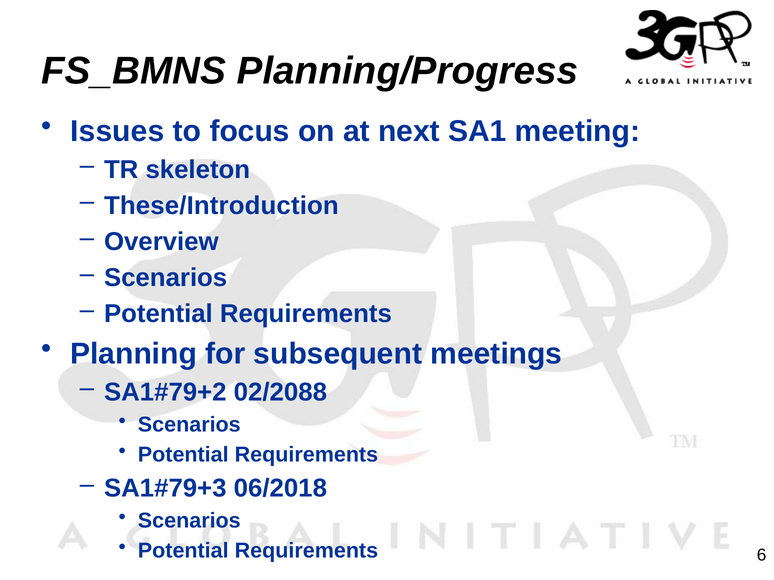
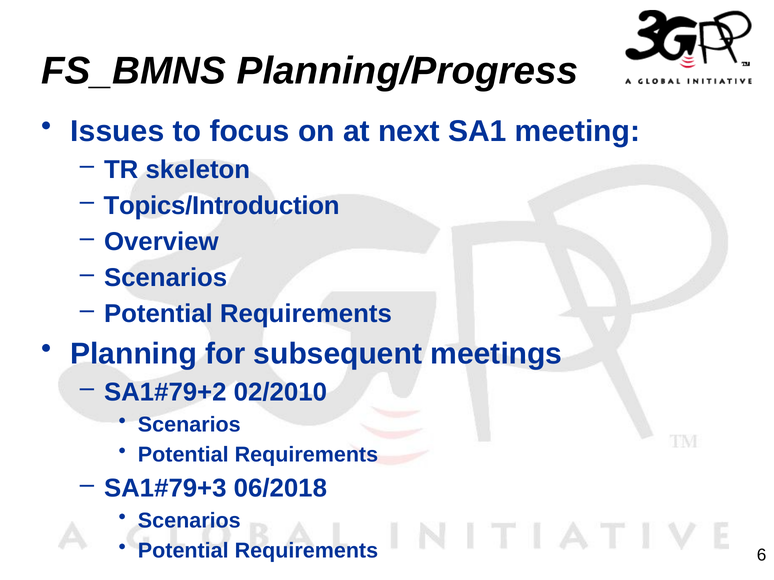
These/Introduction: These/Introduction -> Topics/Introduction
02/2088: 02/2088 -> 02/2010
